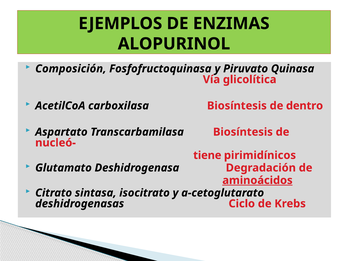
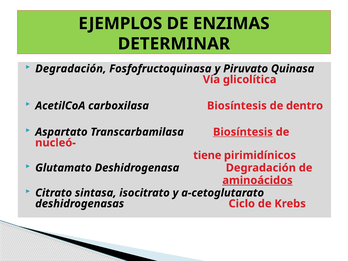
ALOPURINOL: ALOPURINOL -> DETERMINAR
Composición at (71, 69): Composición -> Degradación
Biosíntesis at (243, 132) underline: none -> present
